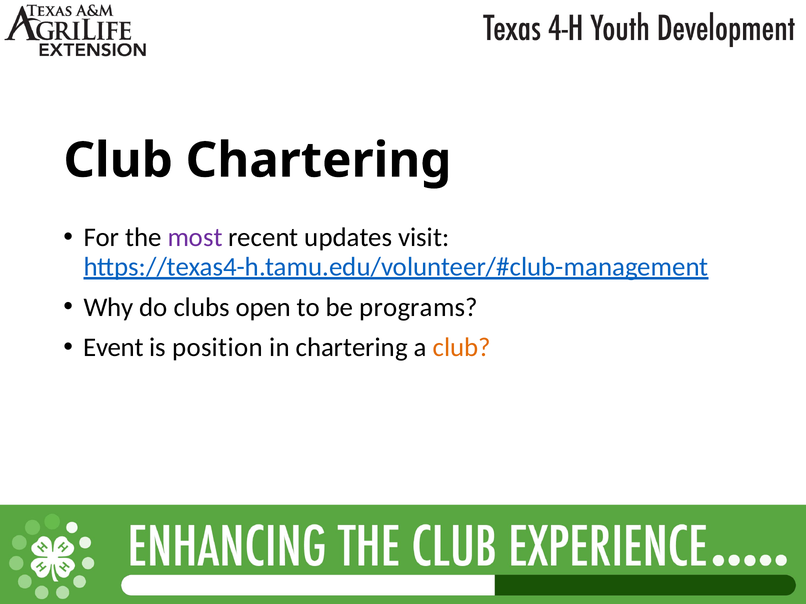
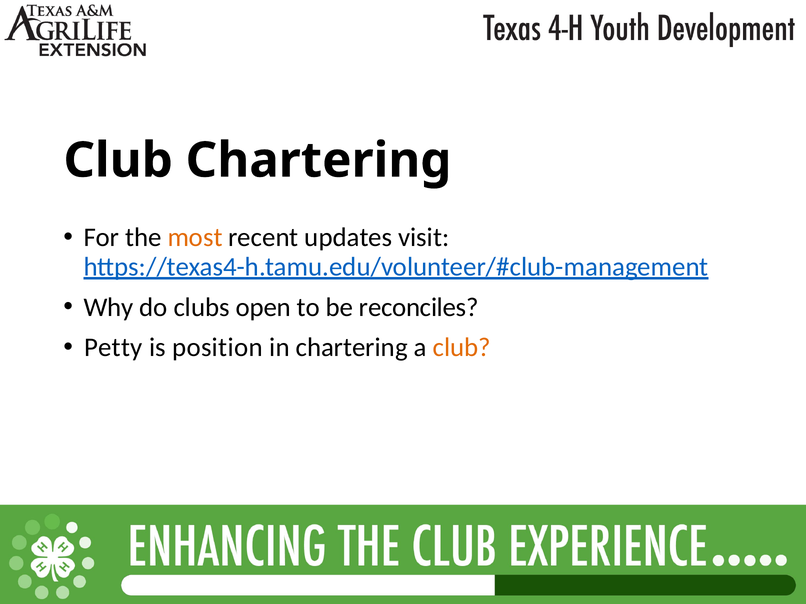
most colour: purple -> orange
programs: programs -> reconciles
Event: Event -> Petty
